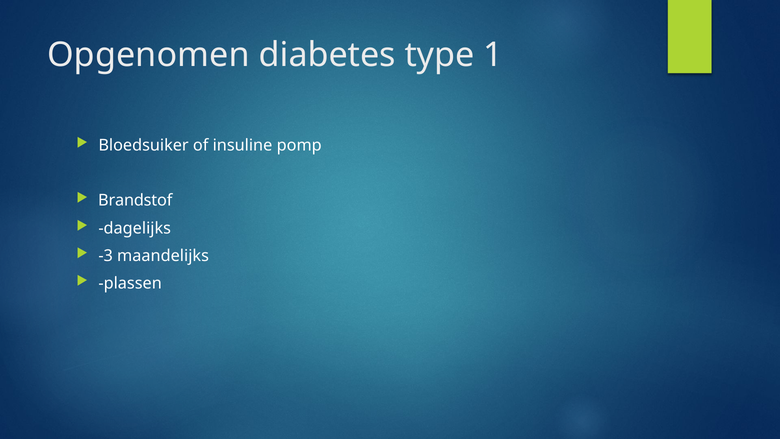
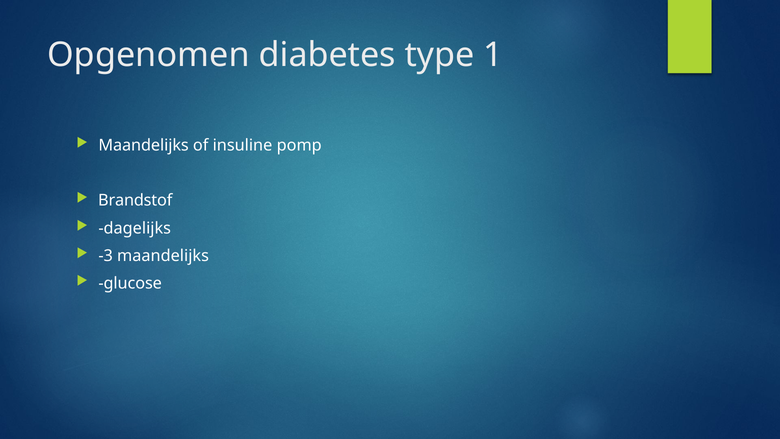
Bloedsuiker at (144, 145): Bloedsuiker -> Maandelijks
plassen: plassen -> glucose
